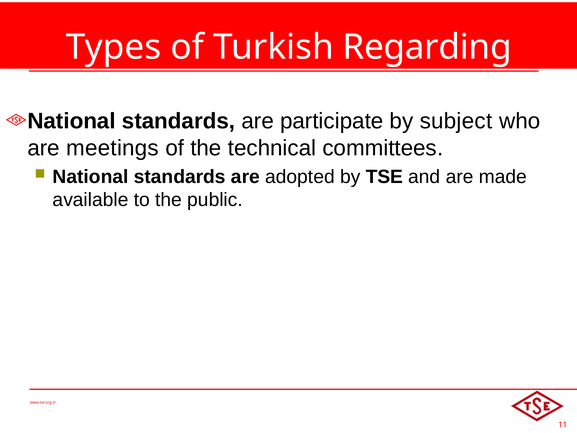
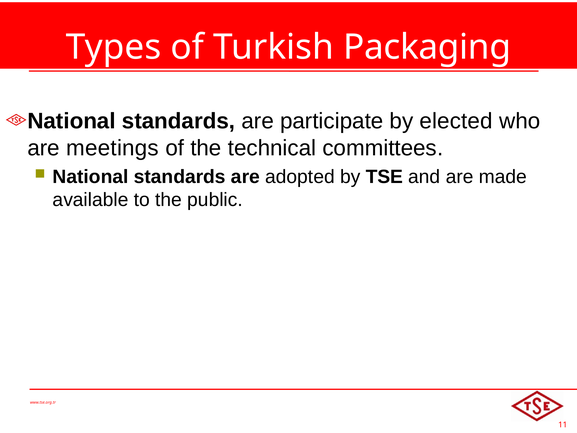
Regarding: Regarding -> Packaging
subject: subject -> elected
